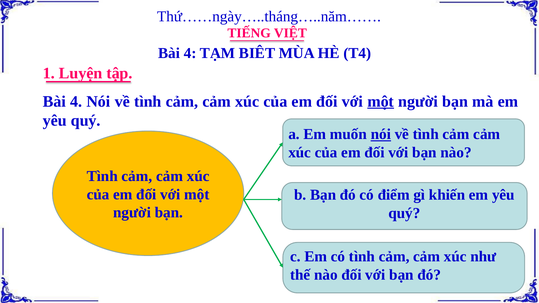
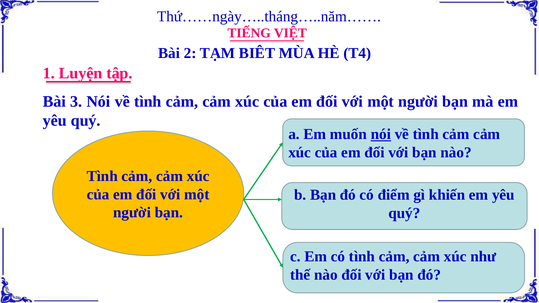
4 at (190, 53): 4 -> 2
4 at (76, 101): 4 -> 3
một at (381, 101) underline: present -> none
